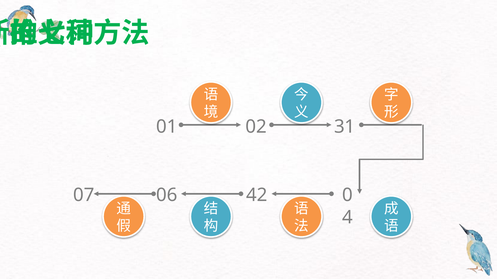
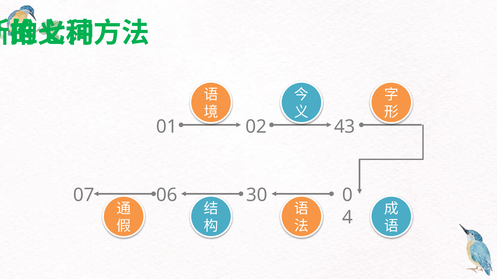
31: 31 -> 43
42: 42 -> 30
